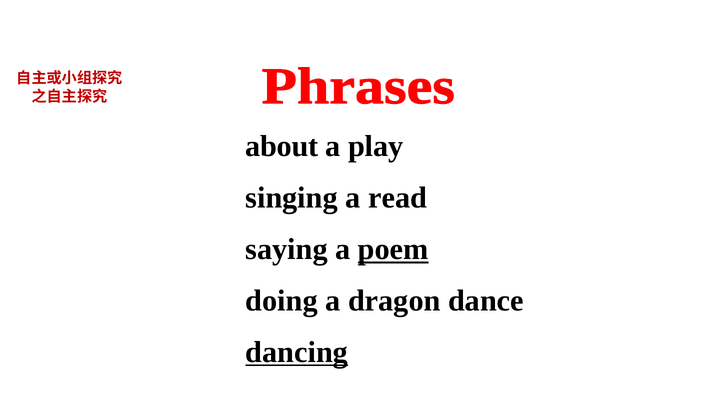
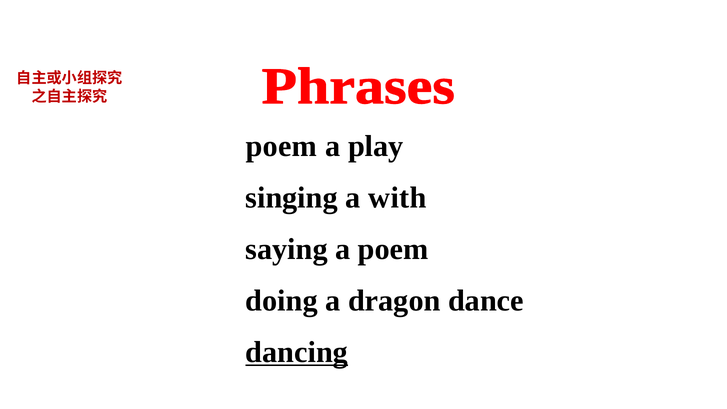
about at (282, 146): about -> poem
read: read -> with
poem at (393, 249) underline: present -> none
